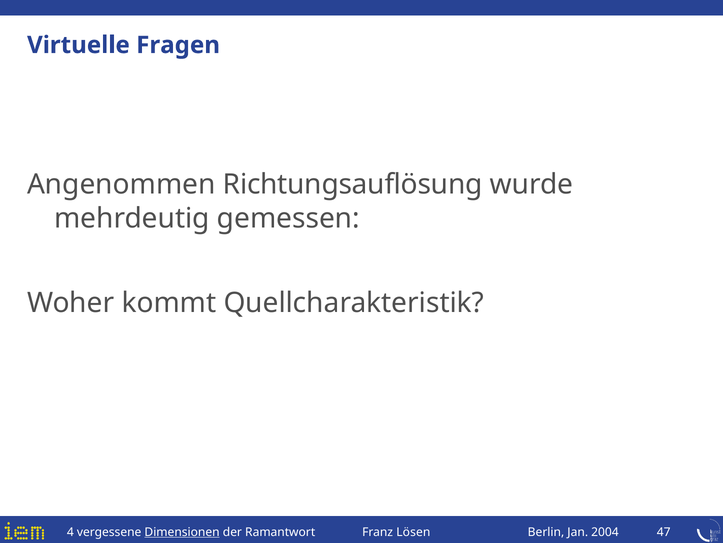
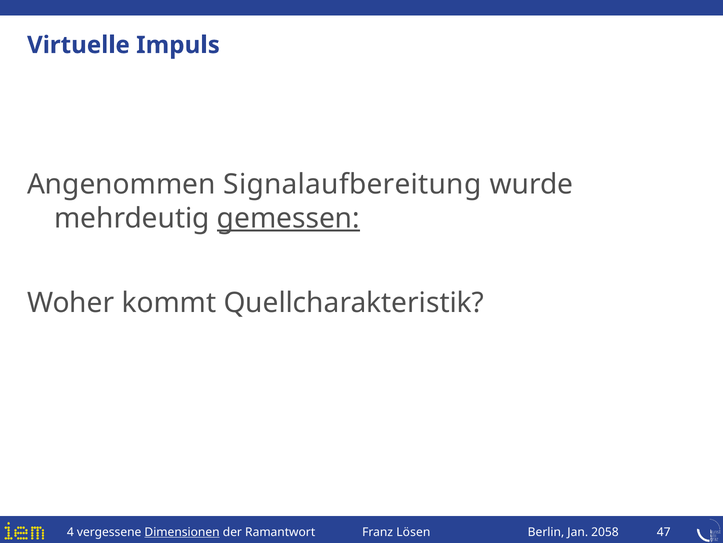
Fragen: Fragen -> Impuls
Richtungsauflösung: Richtungsauflösung -> Signalaufbereitung
gemessen underline: none -> present
2004: 2004 -> 2058
